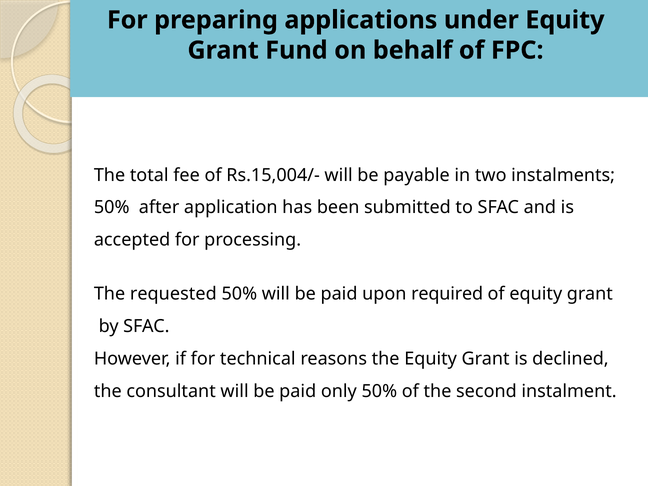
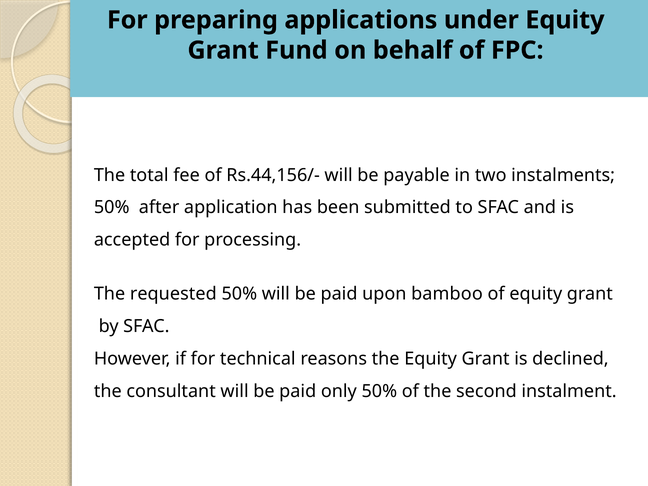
Rs.15,004/-: Rs.15,004/- -> Rs.44,156/-
required: required -> bamboo
